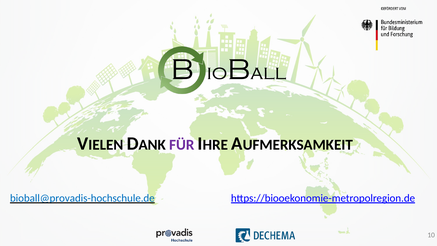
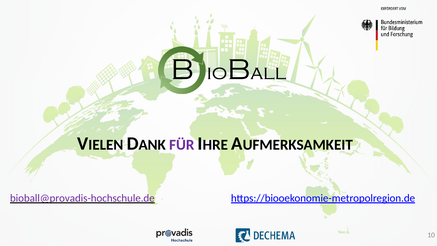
bioball@provadis-hochschule.de colour: blue -> purple
